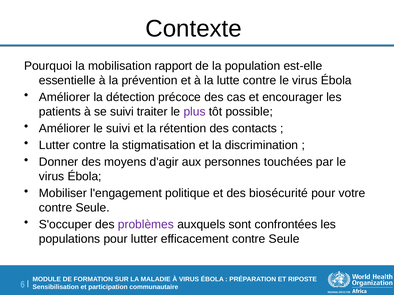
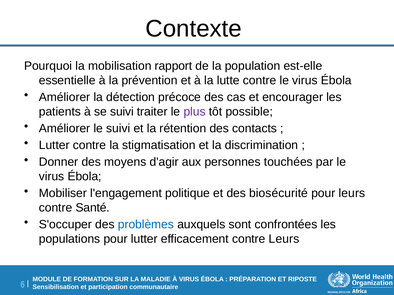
pour votre: votre -> leurs
Seule at (93, 208): Seule -> Santé
problèmes colour: purple -> blue
efficacement contre Seule: Seule -> Leurs
